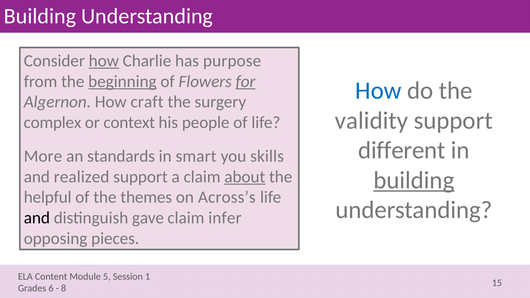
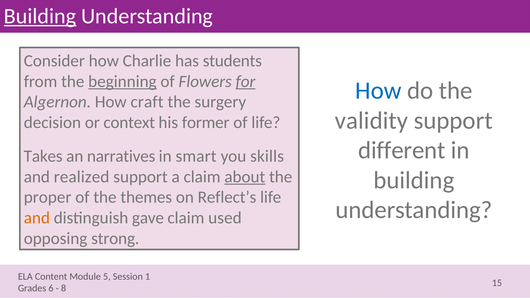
Building at (40, 16) underline: none -> present
how at (104, 61) underline: present -> none
purpose: purpose -> students
complex: complex -> decision
people: people -> former
More: More -> Takes
standards: standards -> narratives
building at (414, 180) underline: present -> none
helpful: helpful -> proper
Across’s: Across’s -> Reflect’s
and at (37, 218) colour: black -> orange
infer: infer -> used
pieces: pieces -> strong
